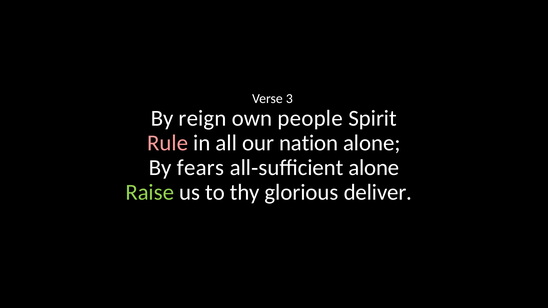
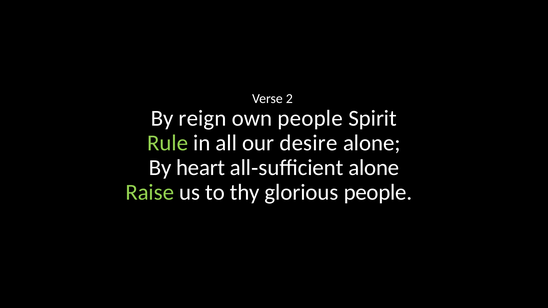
3: 3 -> 2
Rule colour: pink -> light green
nation: nation -> desire
fears: fears -> heart
glorious deliver: deliver -> people
